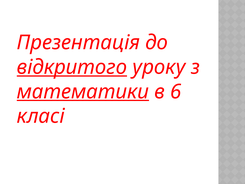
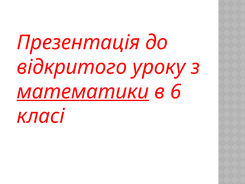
відкритого underline: present -> none
